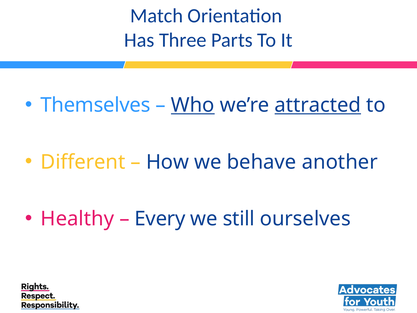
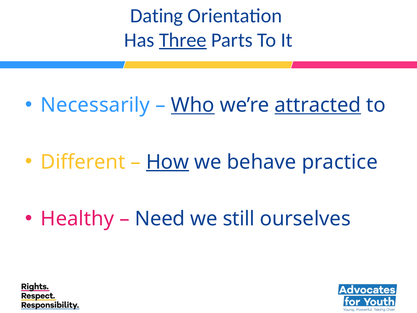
Match: Match -> Dating
Three underline: none -> present
Themselves: Themselves -> Necessarily
How underline: none -> present
another: another -> practice
Every: Every -> Need
